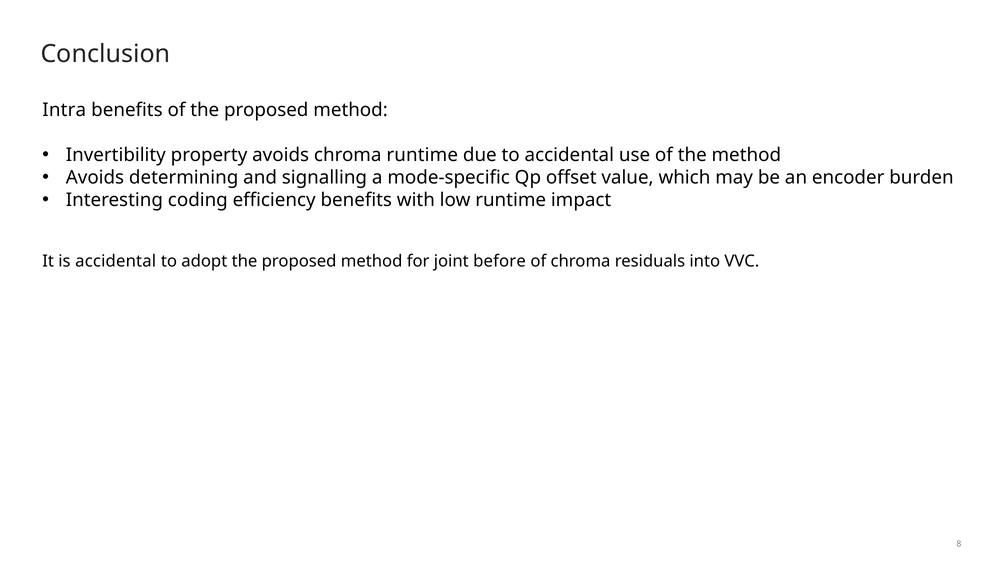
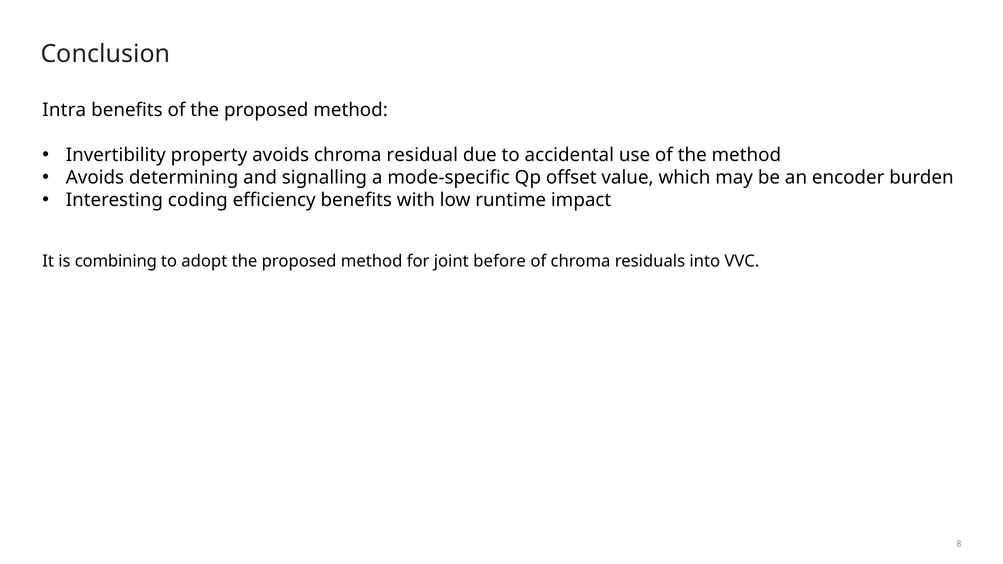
chroma runtime: runtime -> residual
is accidental: accidental -> combining
